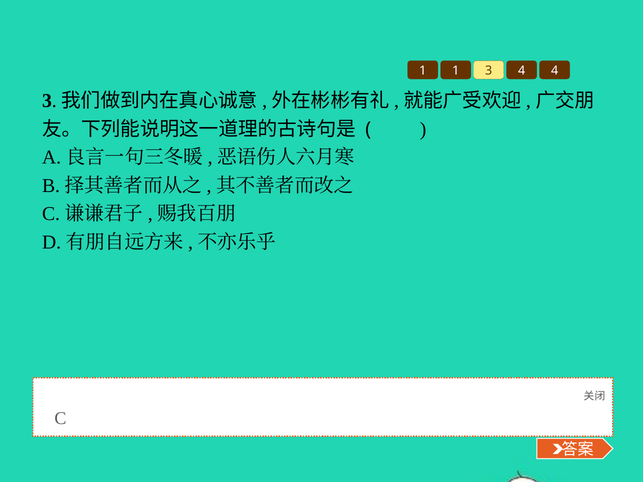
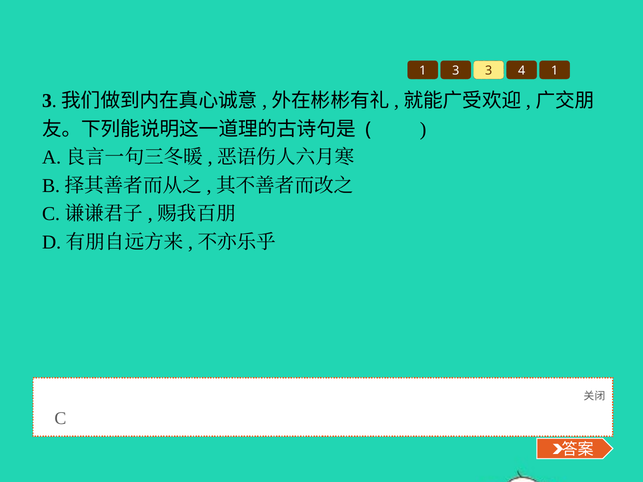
1 1: 1 -> 3
4 4: 4 -> 1
